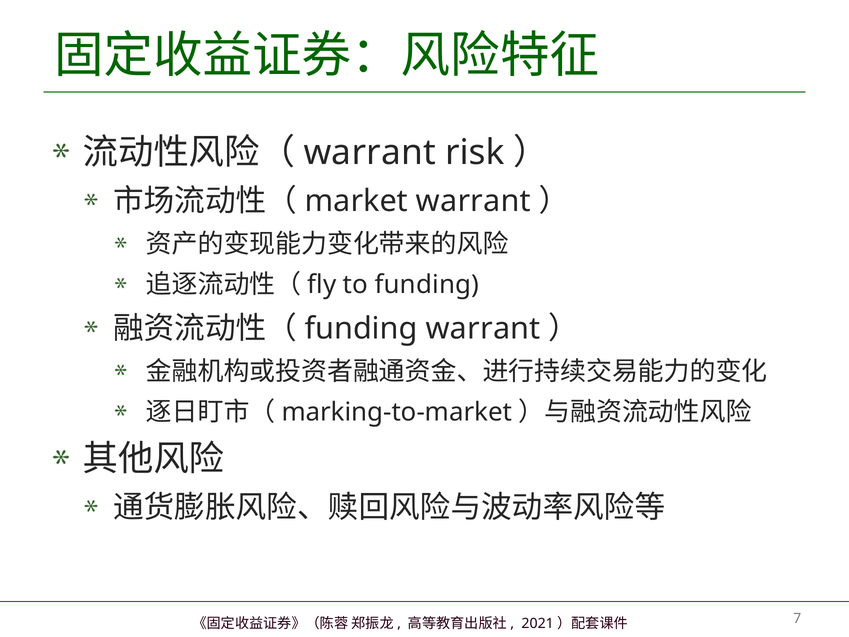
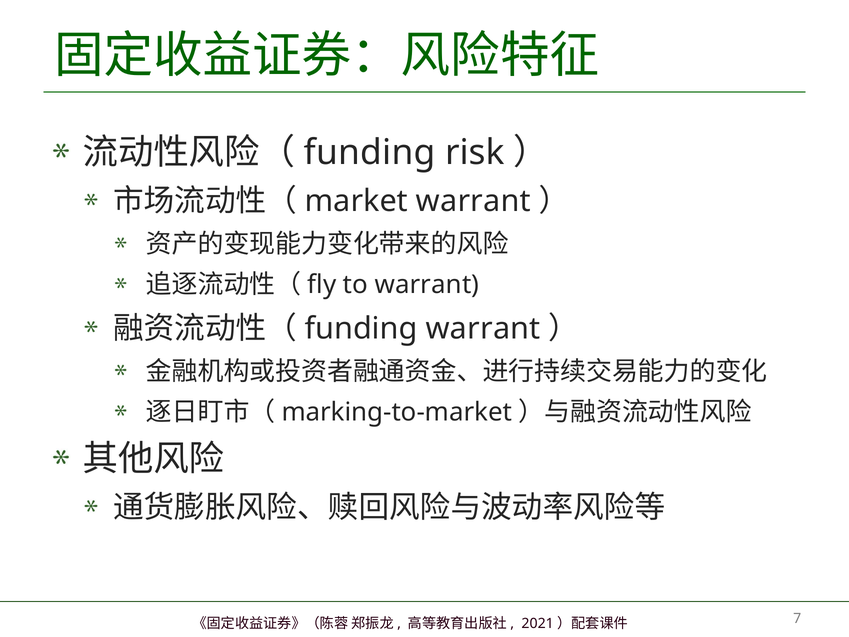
warrant at (370, 152): warrant -> funding
to funding: funding -> warrant
